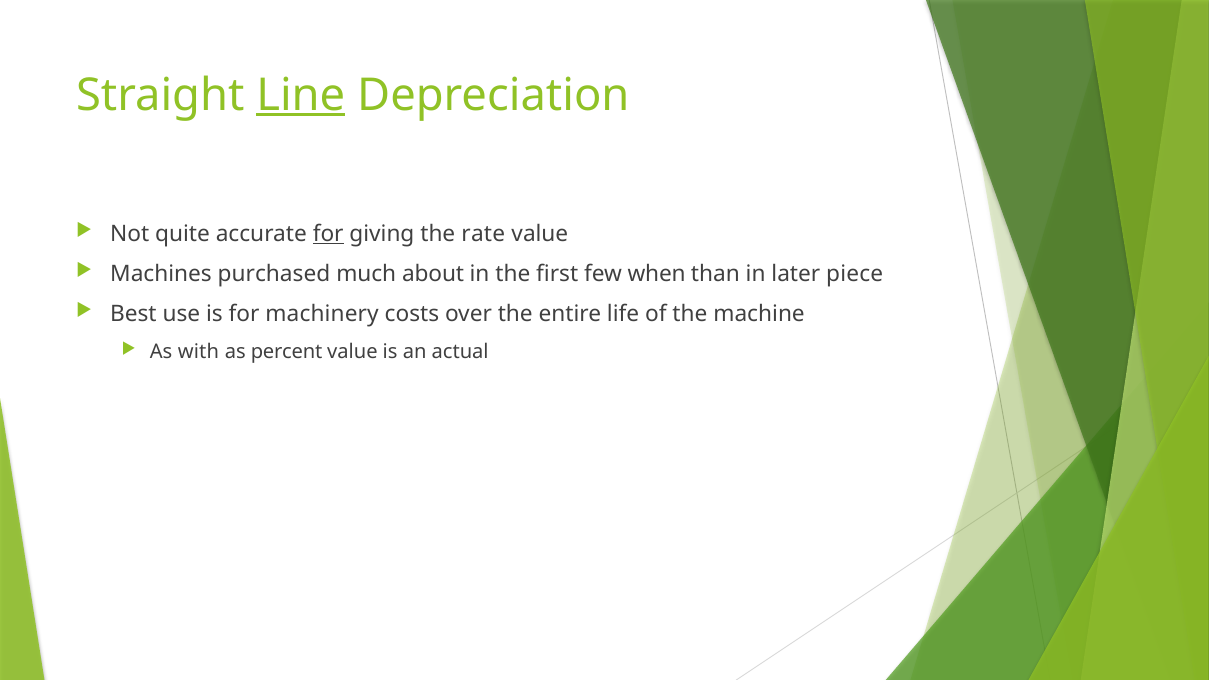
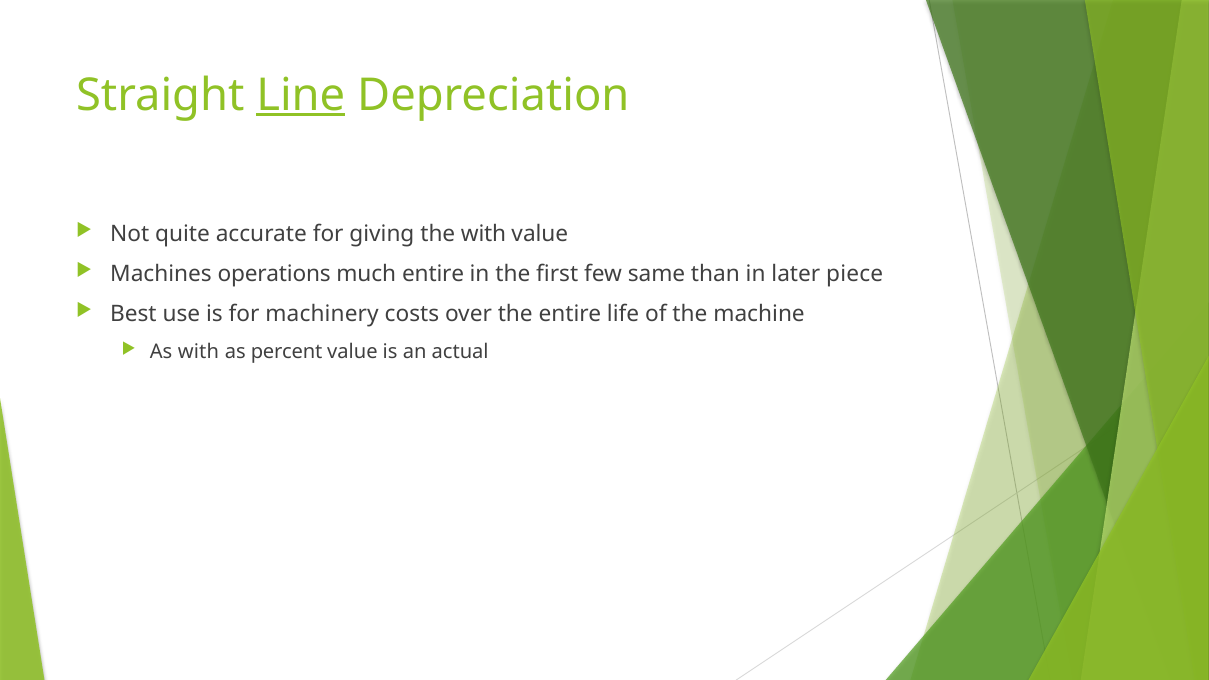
for at (328, 234) underline: present -> none
the rate: rate -> with
purchased: purchased -> operations
much about: about -> entire
when: when -> same
